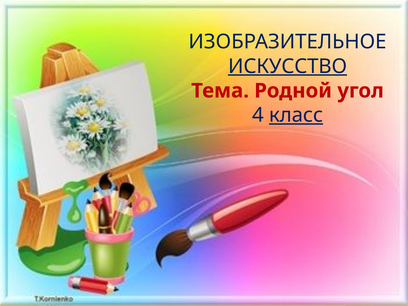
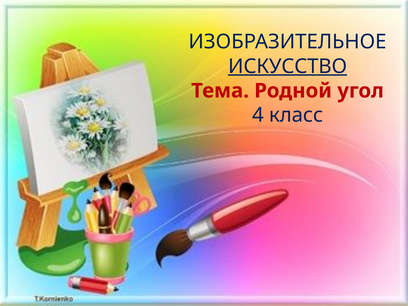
класс underline: present -> none
